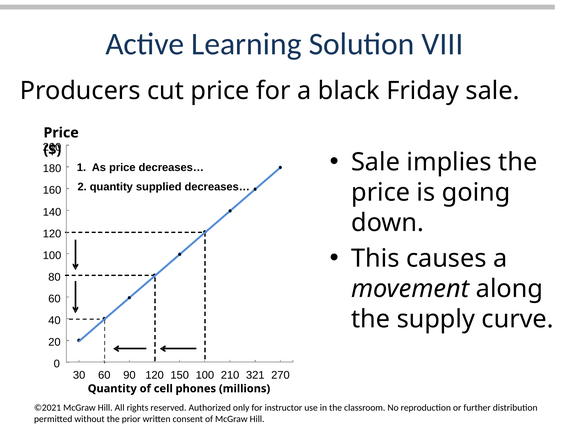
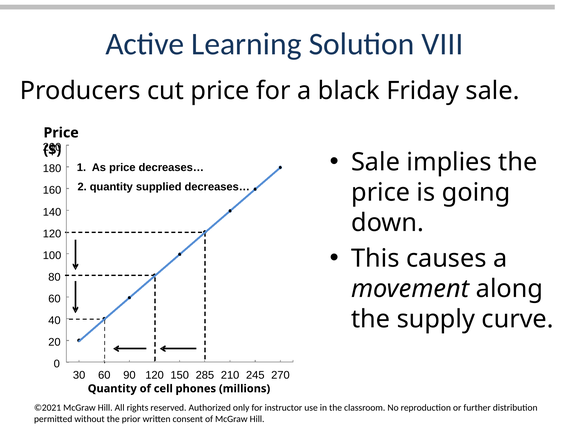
150 100: 100 -> 285
321: 321 -> 245
